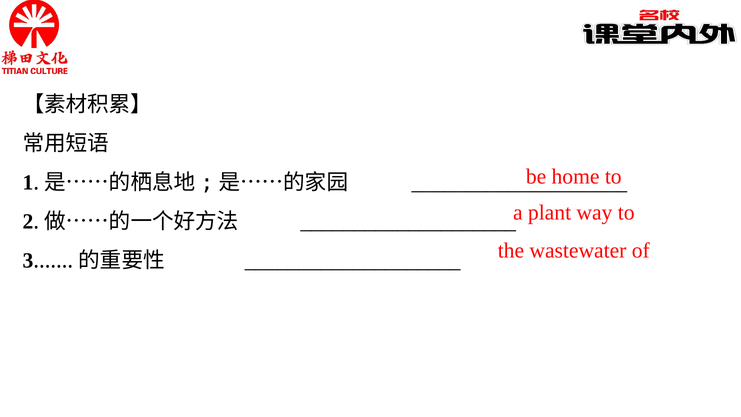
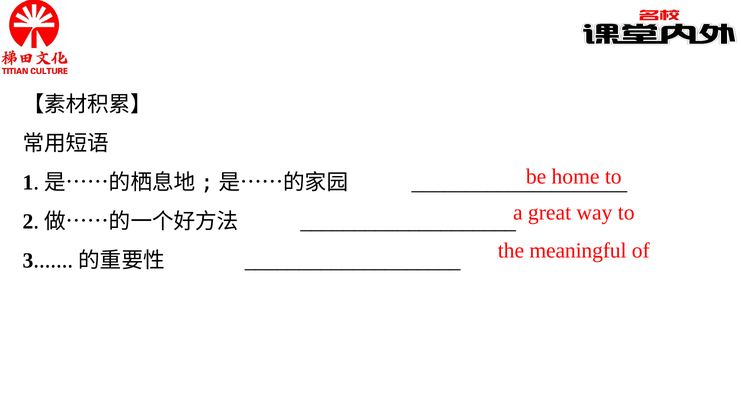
plant: plant -> great
wastewater: wastewater -> meaningful
